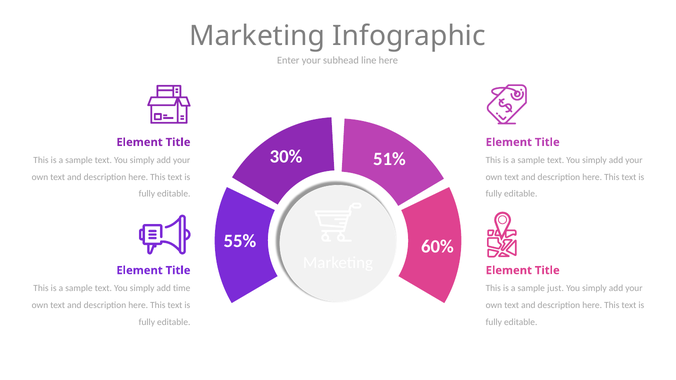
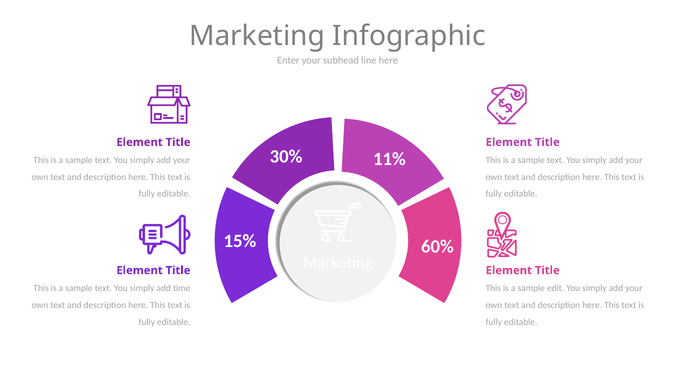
51%: 51% -> 11%
55%: 55% -> 15%
just: just -> edit
